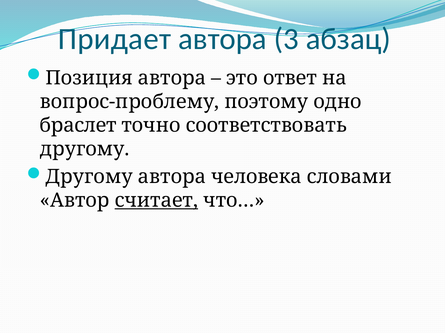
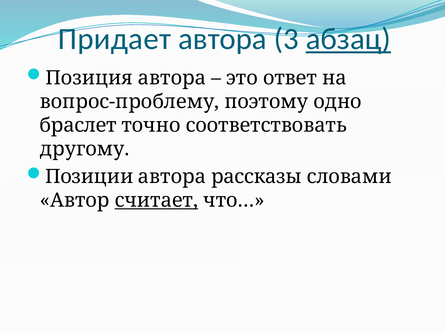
абзац underline: none -> present
Другому at (89, 177): Другому -> Позиции
человека: человека -> рассказы
